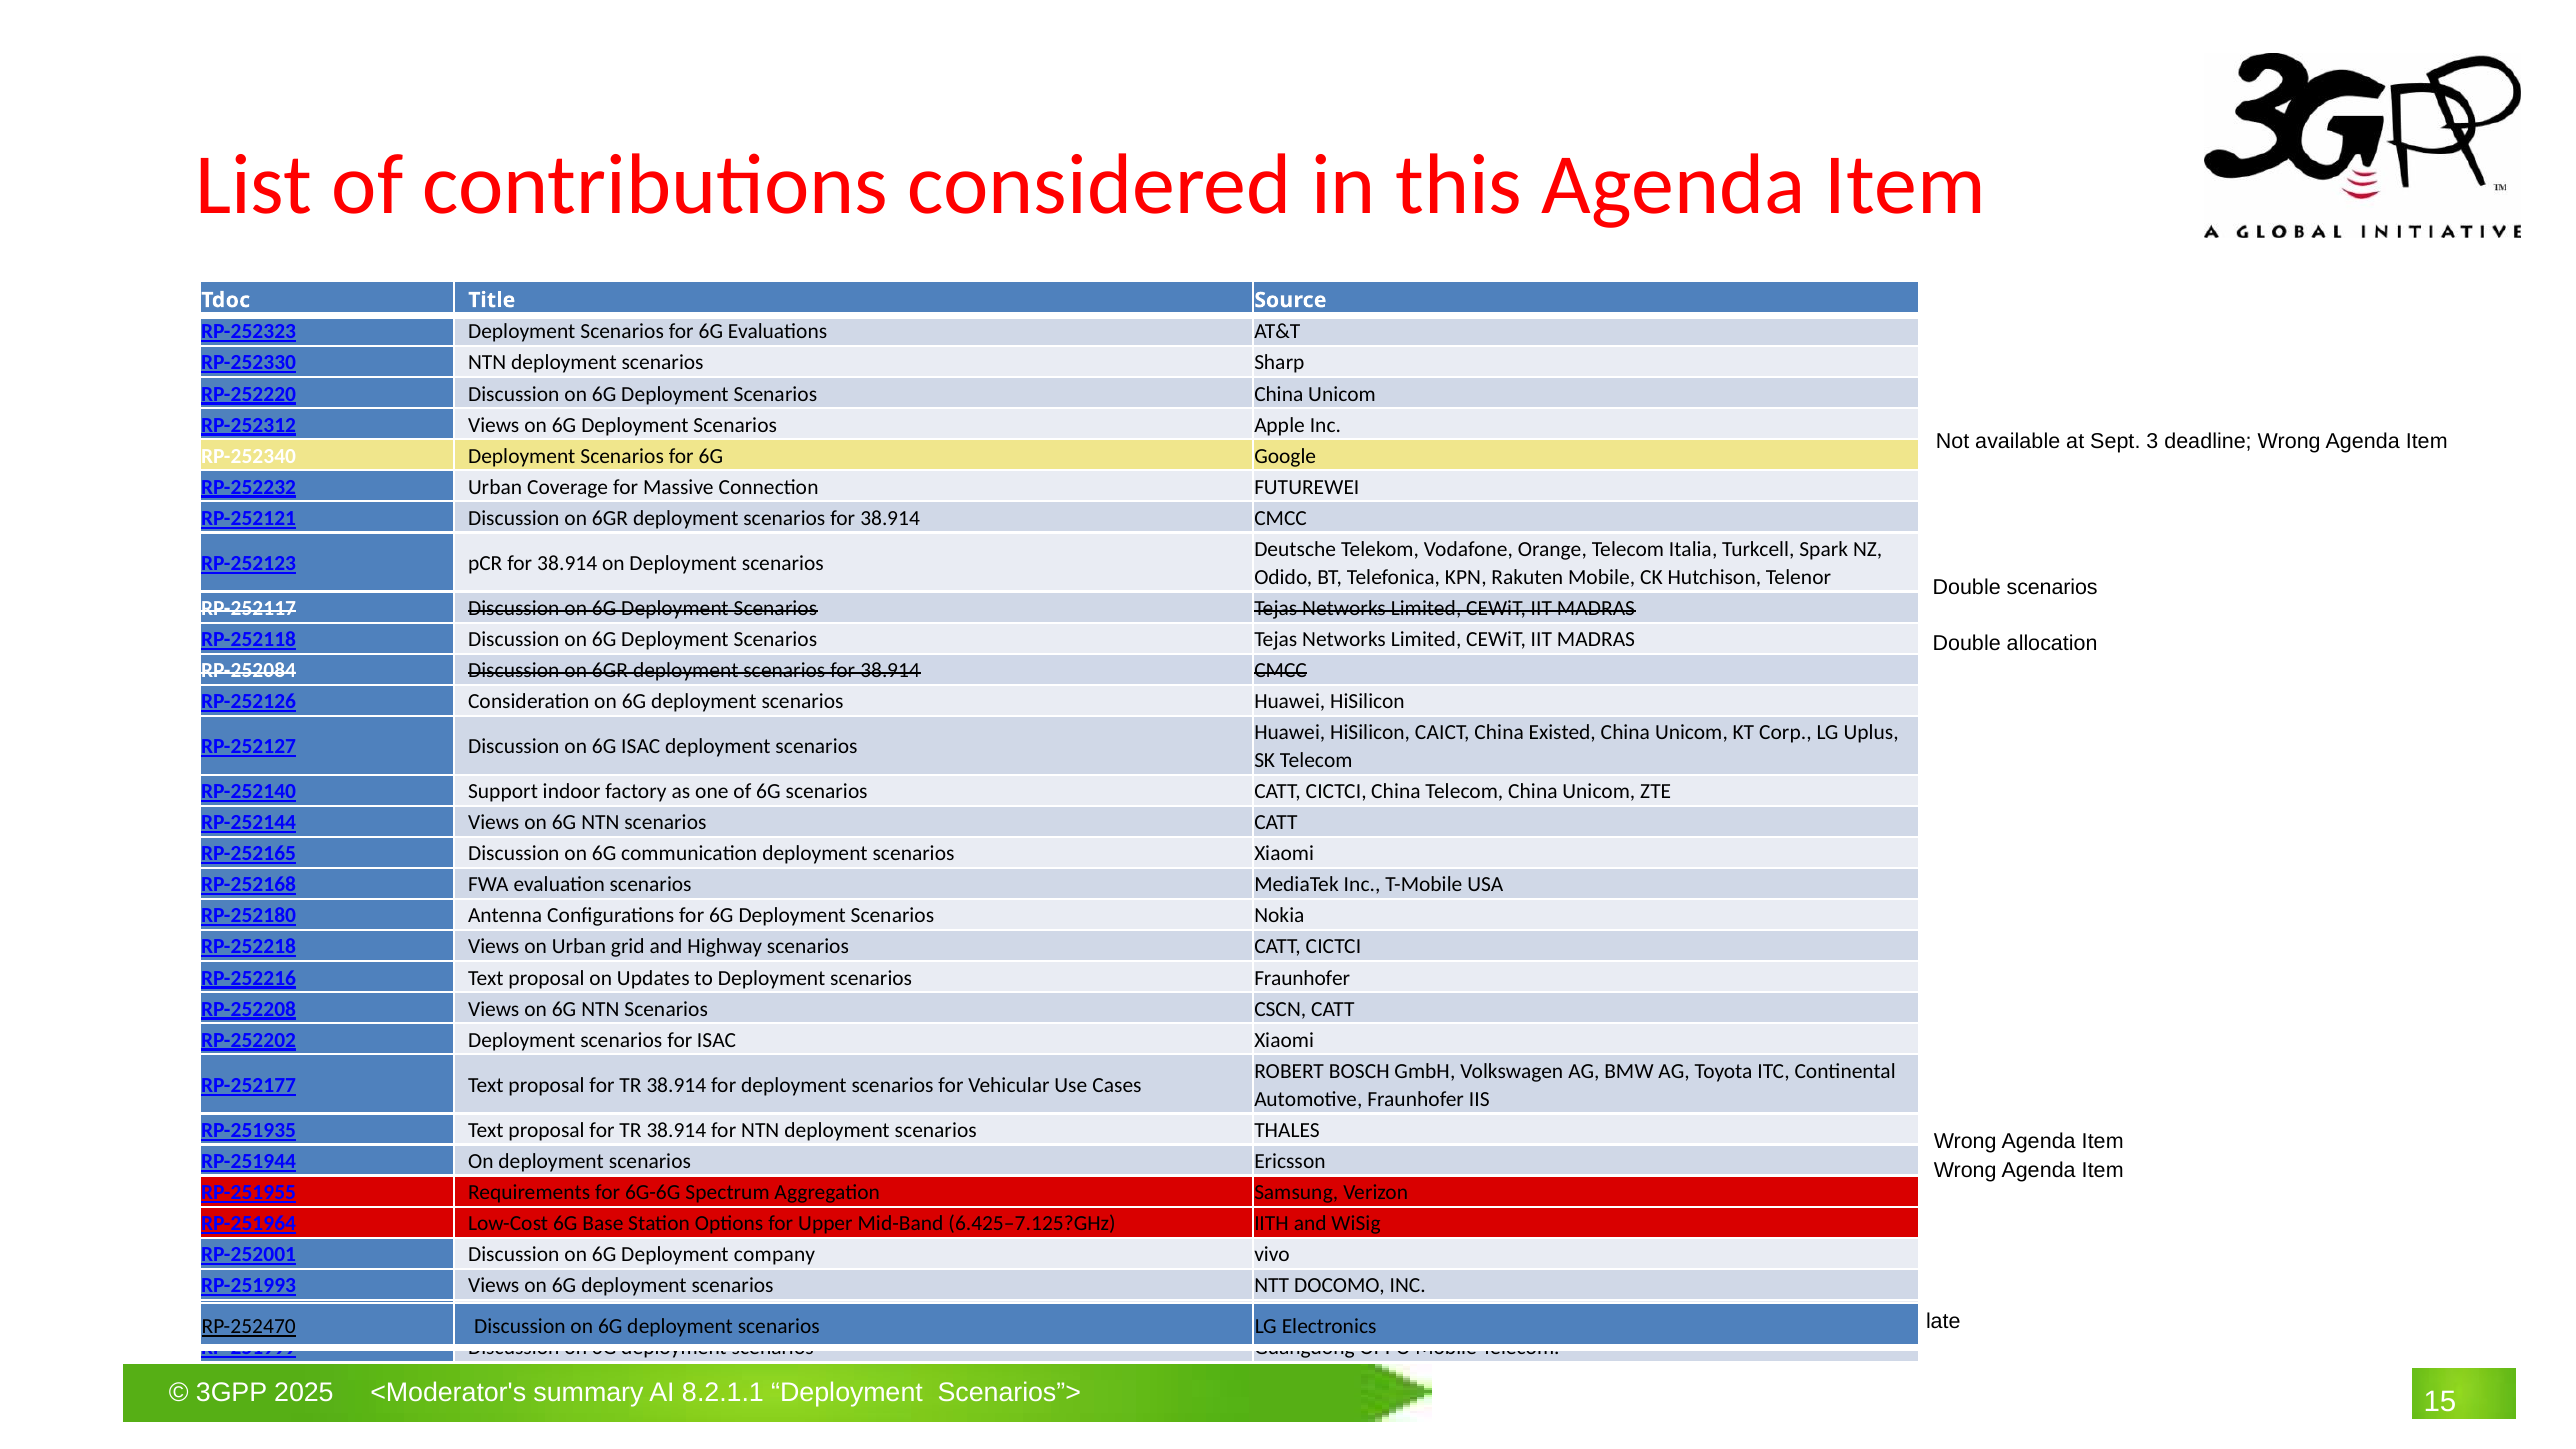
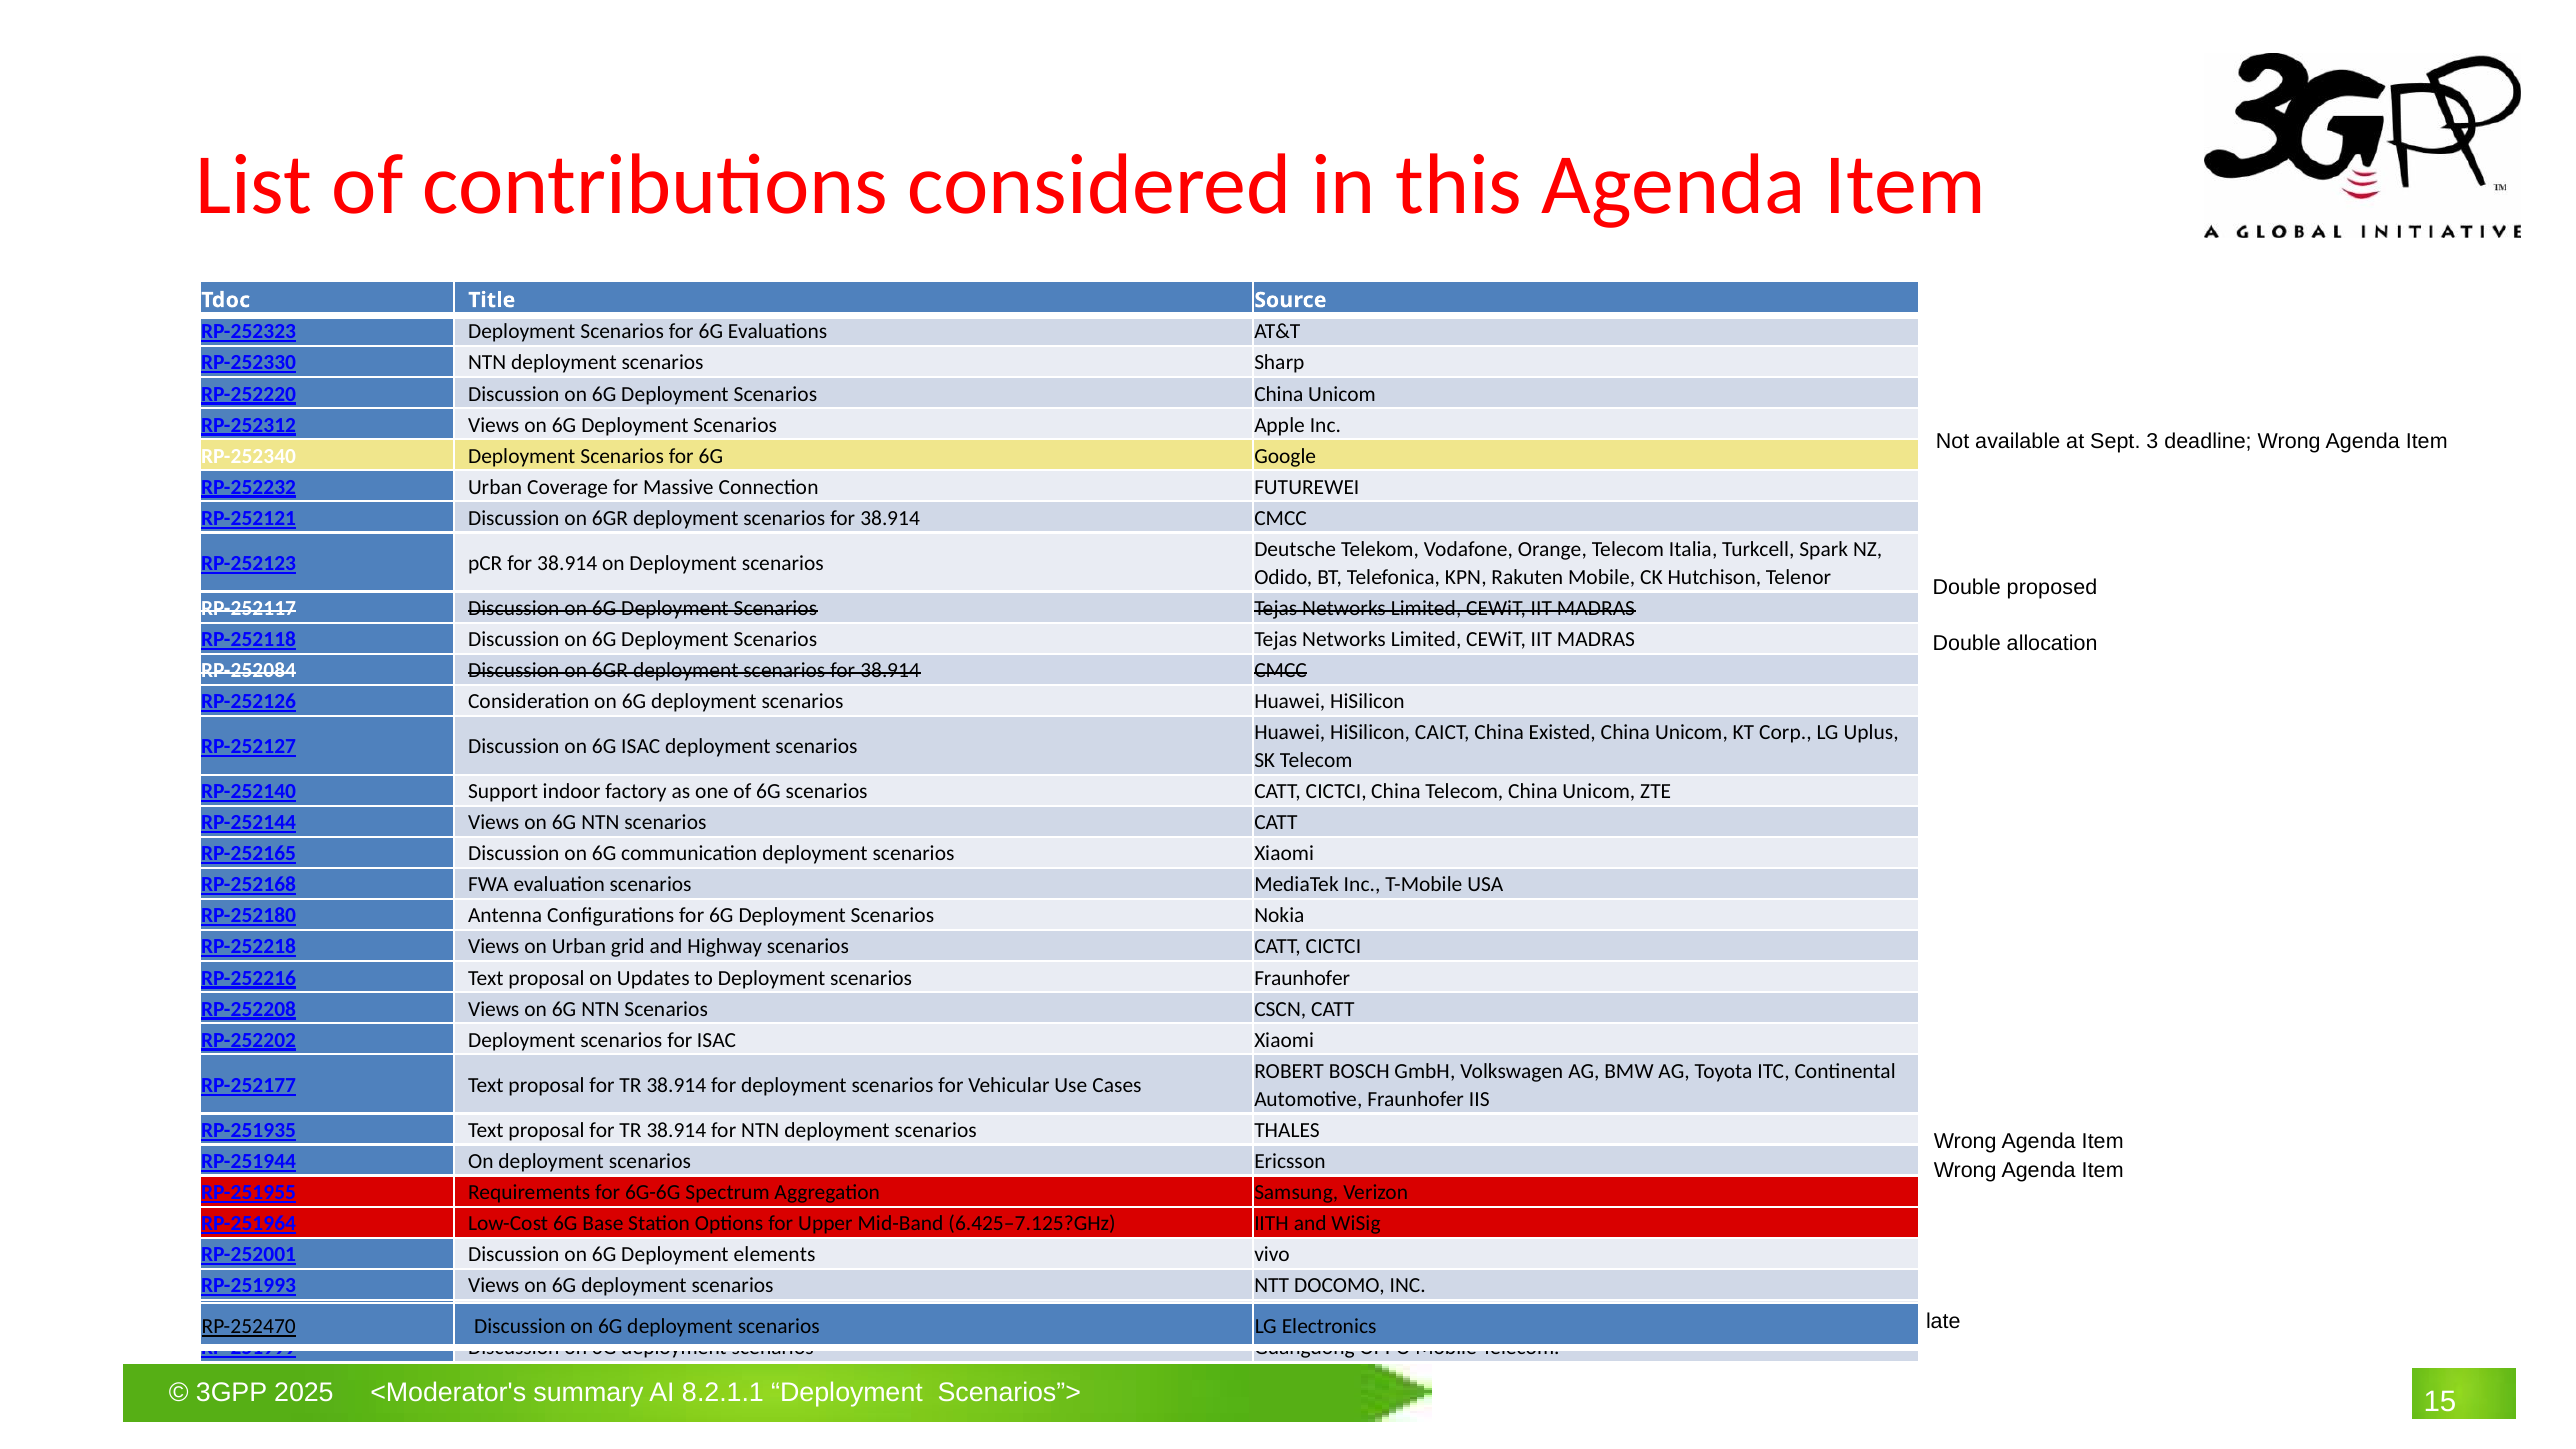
Double scenarios: scenarios -> proposed
company: company -> elements
